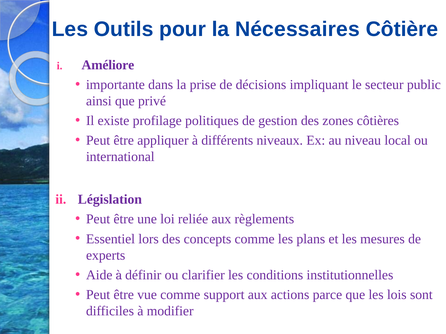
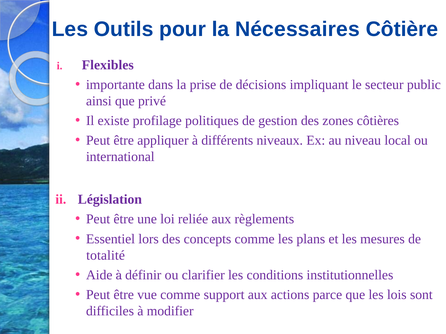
Améliore: Améliore -> Flexibles
experts: experts -> totalité
